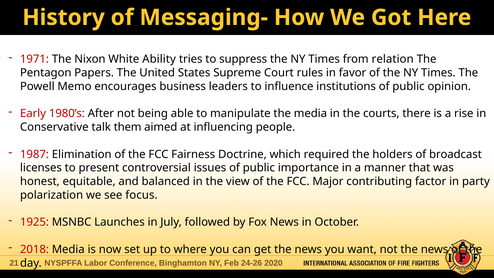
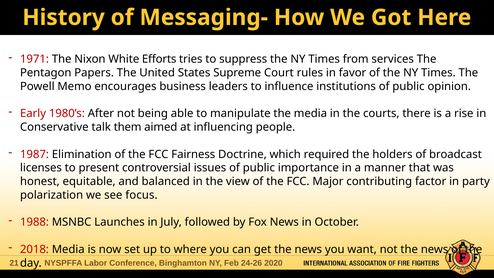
Ability: Ability -> Efforts
relation: relation -> services
1925: 1925 -> 1988
